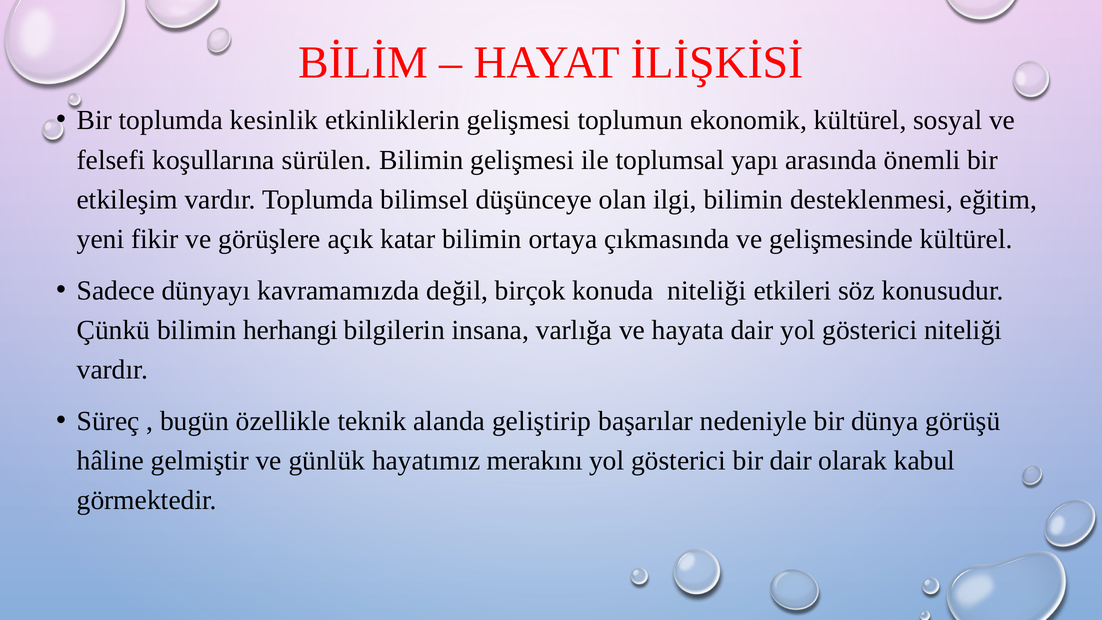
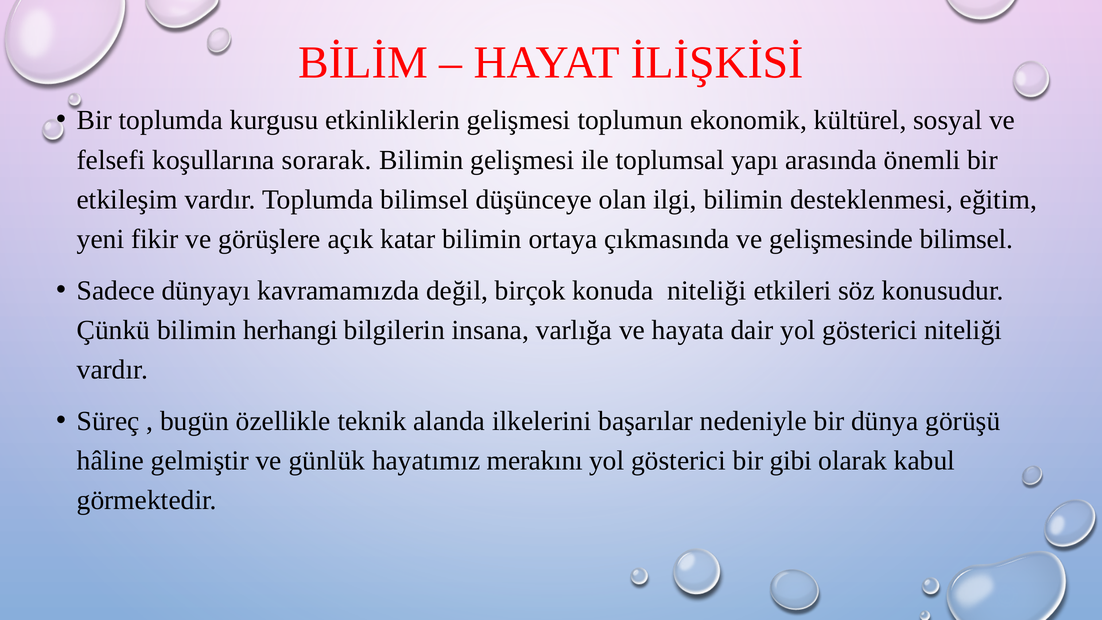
kesinlik: kesinlik -> kurgusu
sürülen: sürülen -> sorarak
gelişmesinde kültürel: kültürel -> bilimsel
geliştirip: geliştirip -> ilkelerini
bir dair: dair -> gibi
